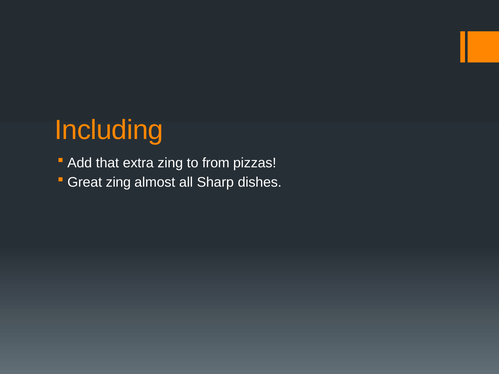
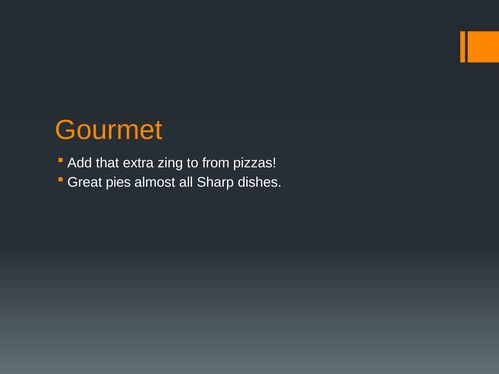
Including: Including -> Gourmet
Great zing: zing -> pies
